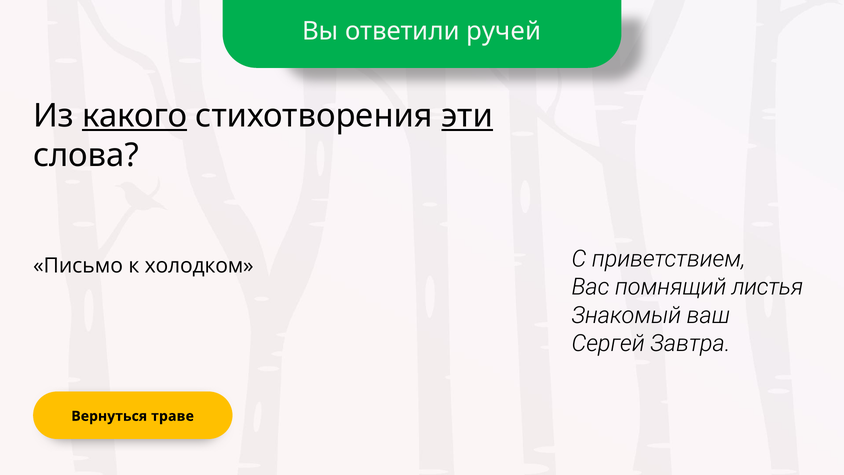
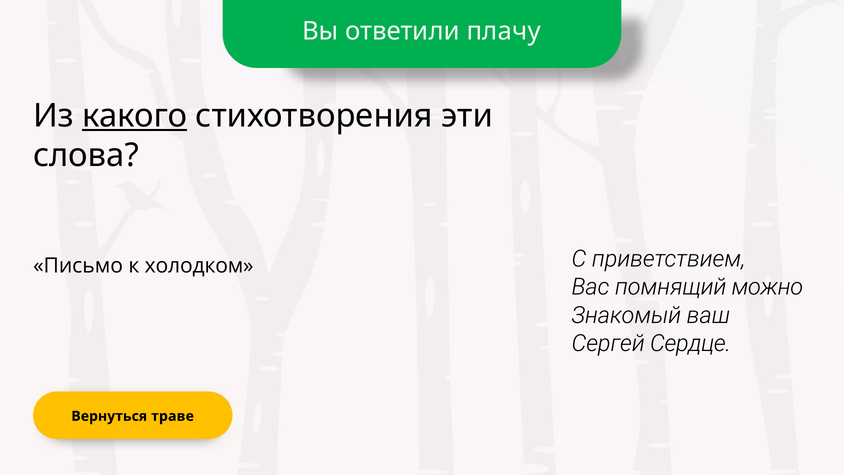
ручей: ручей -> плачу
эти underline: present -> none
листья: листья -> можно
Завтра: Завтра -> Сердце
